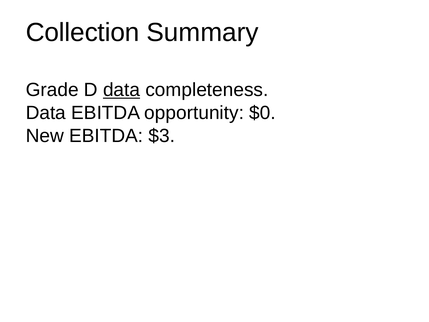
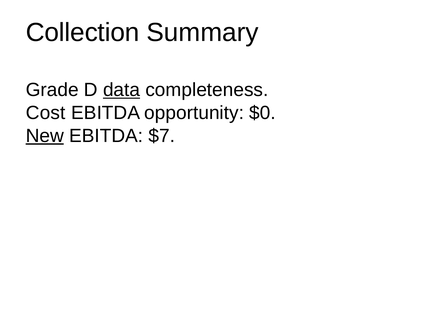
Data at (46, 113): Data -> Cost
New underline: none -> present
$3: $3 -> $7
